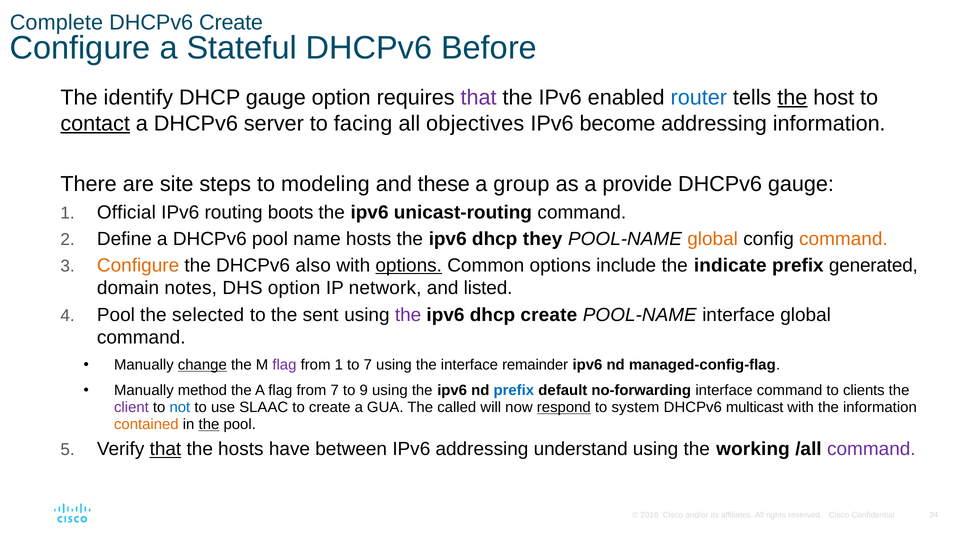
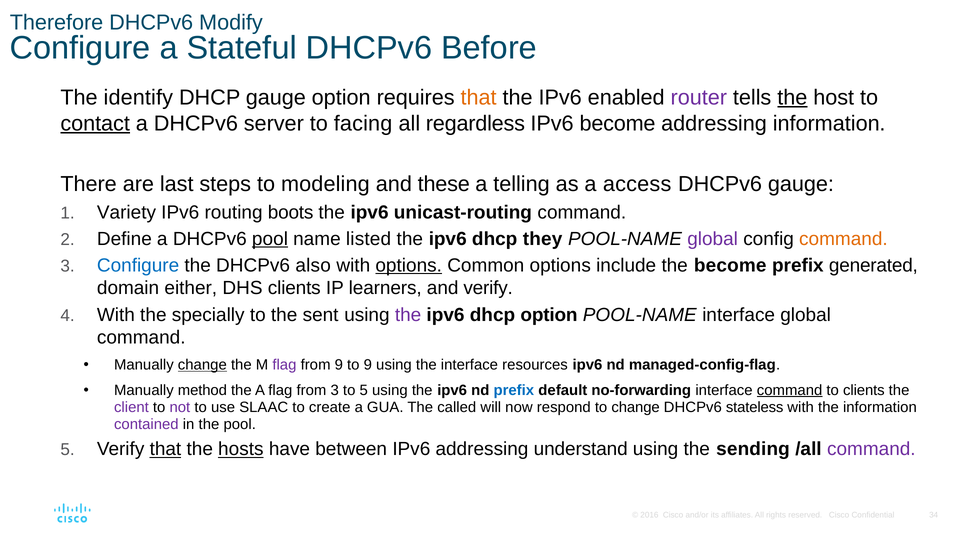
Complete: Complete -> Therefore
DHCPv6 Create: Create -> Modify
that at (479, 97) colour: purple -> orange
router colour: blue -> purple
objectives: objectives -> regardless
site: site -> last
group: group -> telling
provide: provide -> access
Official: Official -> Variety
pool at (270, 239) underline: none -> present
name hosts: hosts -> listed
global at (713, 239) colour: orange -> purple
Configure at (138, 265) colour: orange -> blue
the indicate: indicate -> become
notes: notes -> either
DHS option: option -> clients
network: network -> learners
and listed: listed -> verify
Pool at (116, 314): Pool -> With
selected: selected -> specially
dhcp create: create -> option
from 1: 1 -> 9
to 7: 7 -> 9
remainder: remainder -> resources
from 7: 7 -> 3
to 9: 9 -> 5
command at (790, 390) underline: none -> present
not colour: blue -> purple
respond underline: present -> none
to system: system -> change
multicast: multicast -> stateless
contained colour: orange -> purple
the at (209, 424) underline: present -> none
hosts at (241, 449) underline: none -> present
working: working -> sending
